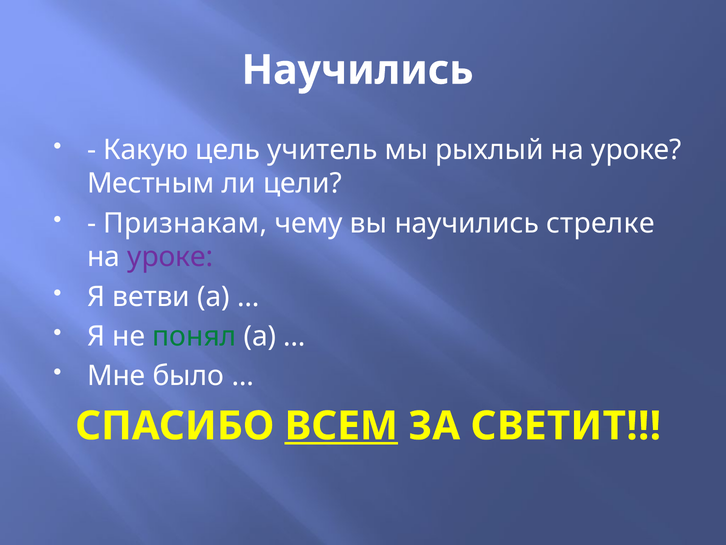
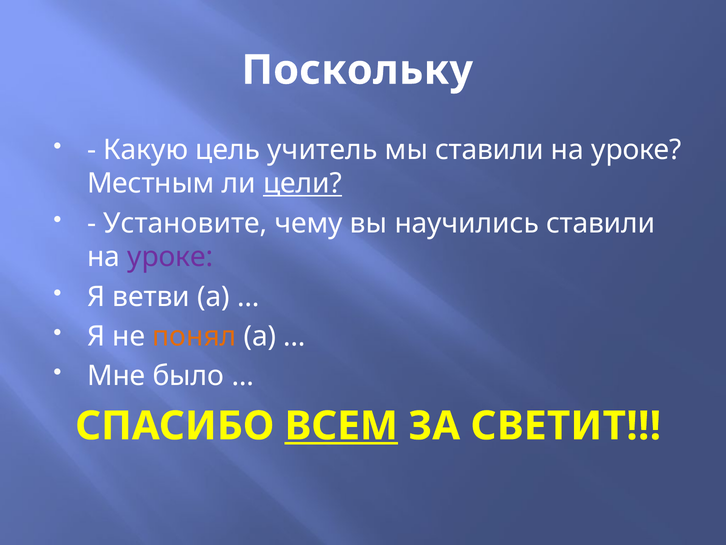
Научились at (358, 70): Научились -> Поскольку
мы рыхлый: рыхлый -> ставили
цели underline: none -> present
Признакам: Признакам -> Установите
научились стрелке: стрелке -> ставили
понял colour: green -> orange
